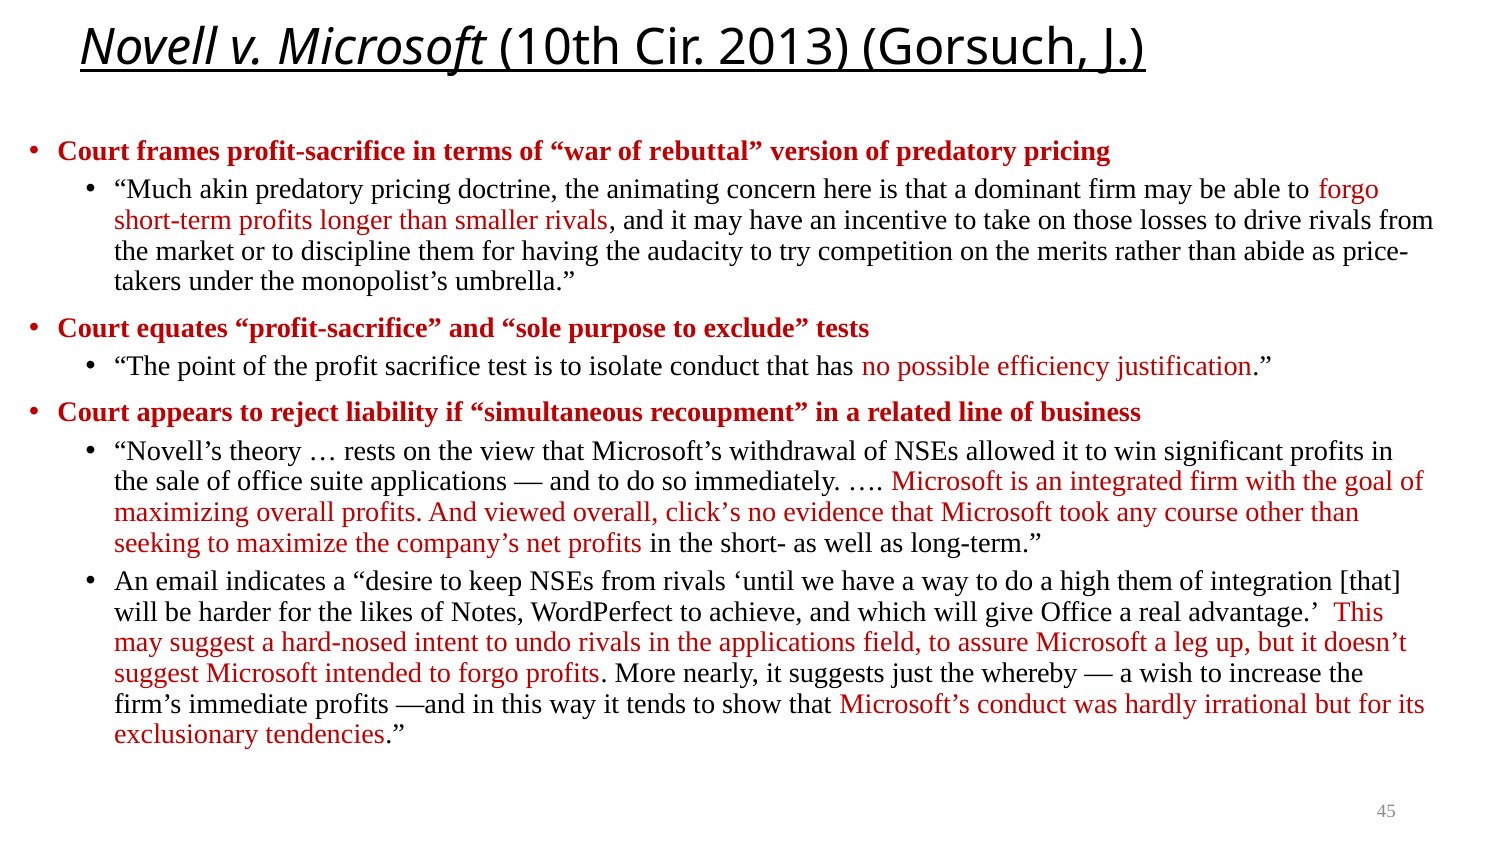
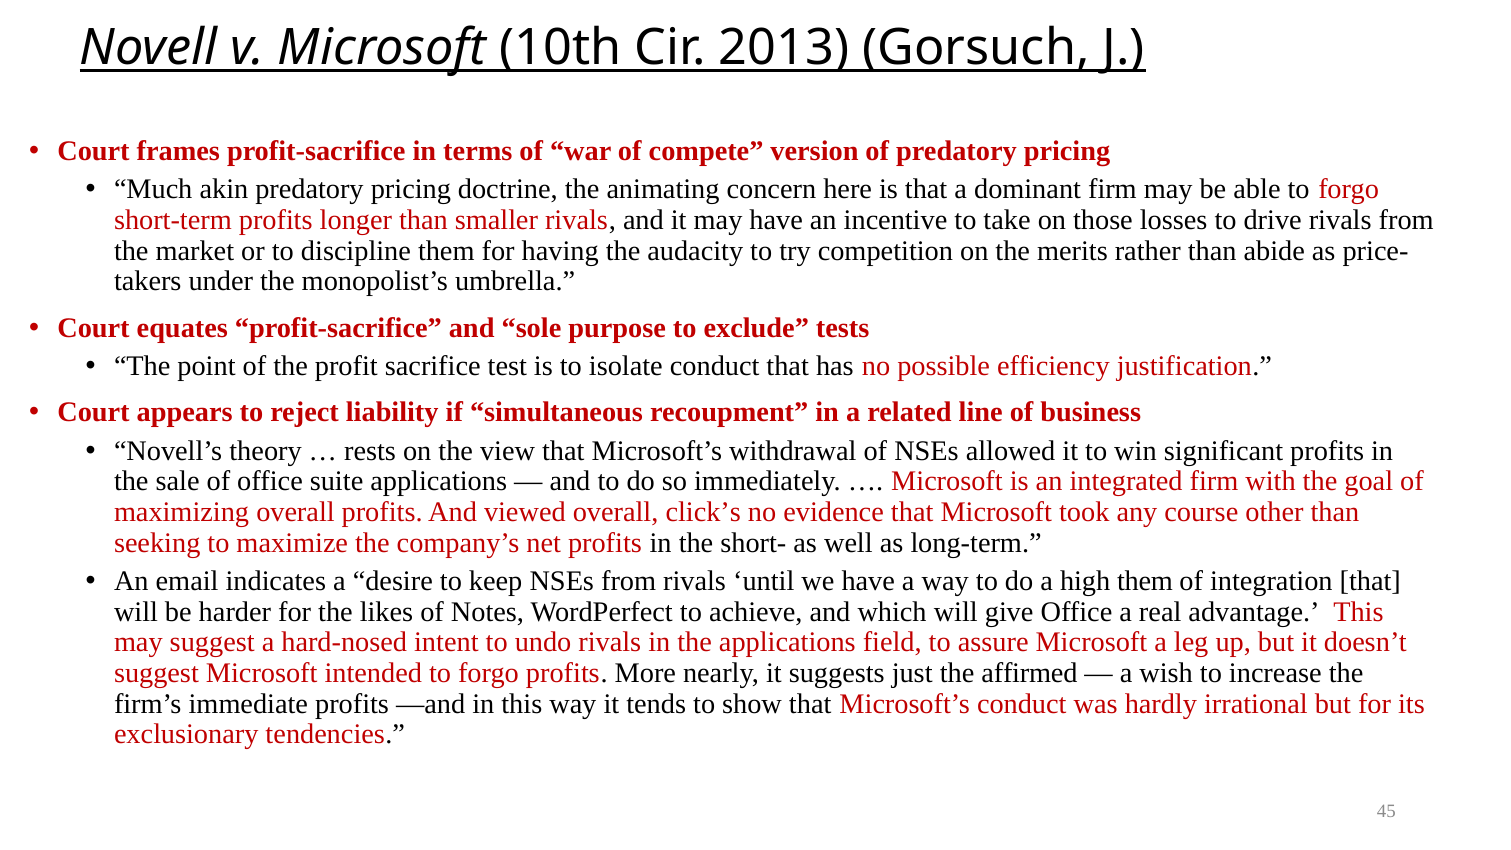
rebuttal: rebuttal -> compete
whereby: whereby -> affirmed
